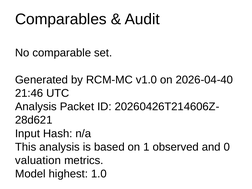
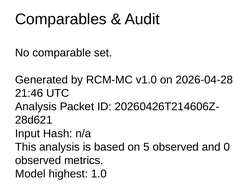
2026-04-40: 2026-04-40 -> 2026-04-28
1: 1 -> 5
valuation at (38, 160): valuation -> observed
